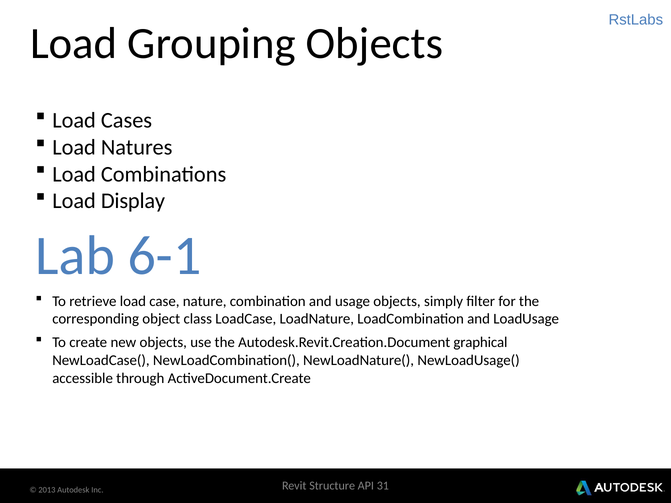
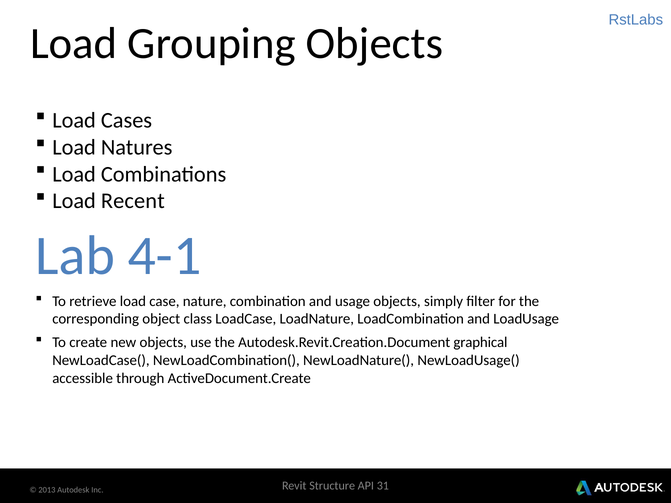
Display: Display -> Recent
6-1: 6-1 -> 4-1
